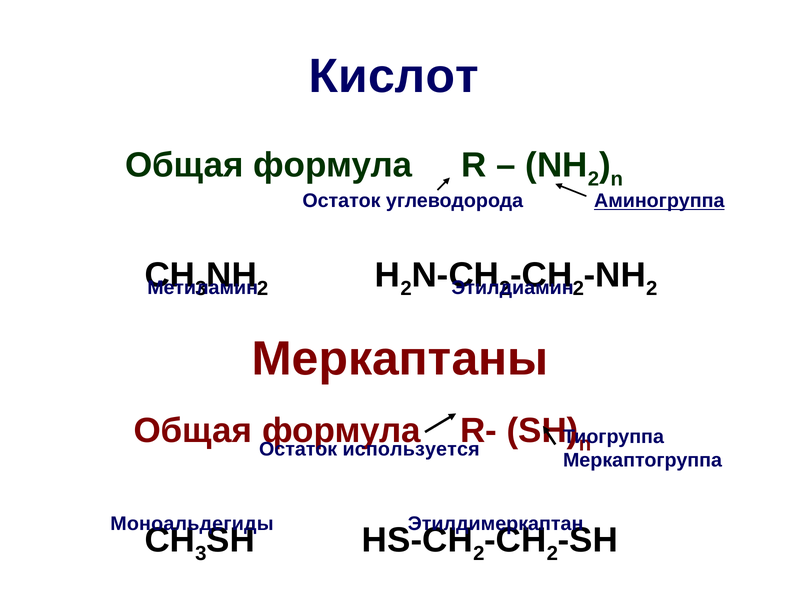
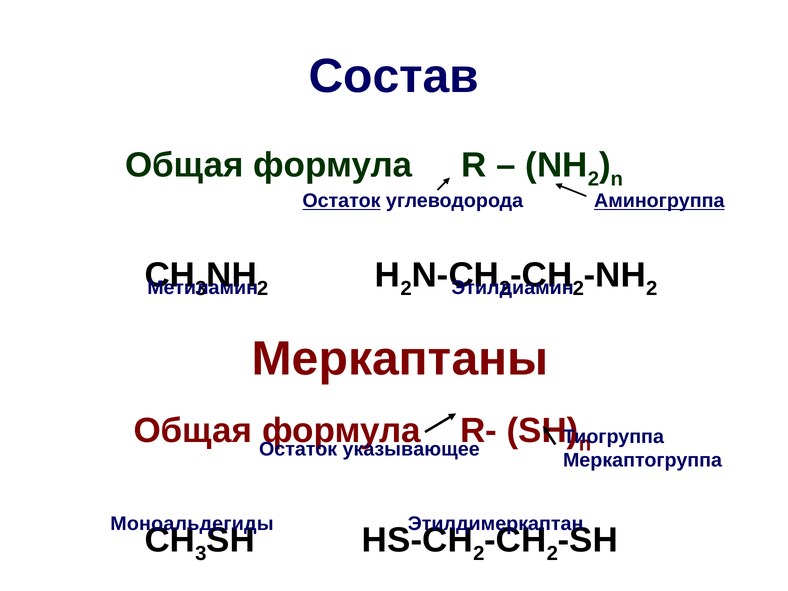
Киcлот: Киcлот -> Состав
Остаток at (341, 201) underline: none -> present
используется: используется -> указывающее
